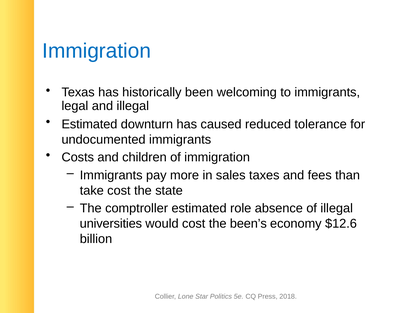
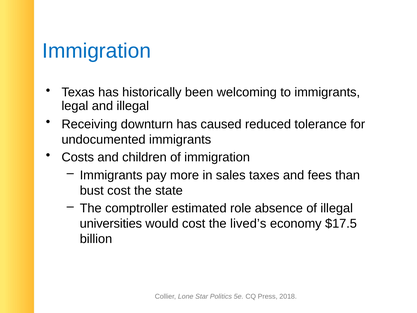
Estimated at (89, 124): Estimated -> Receiving
take: take -> bust
been’s: been’s -> lived’s
$12.6: $12.6 -> $17.5
